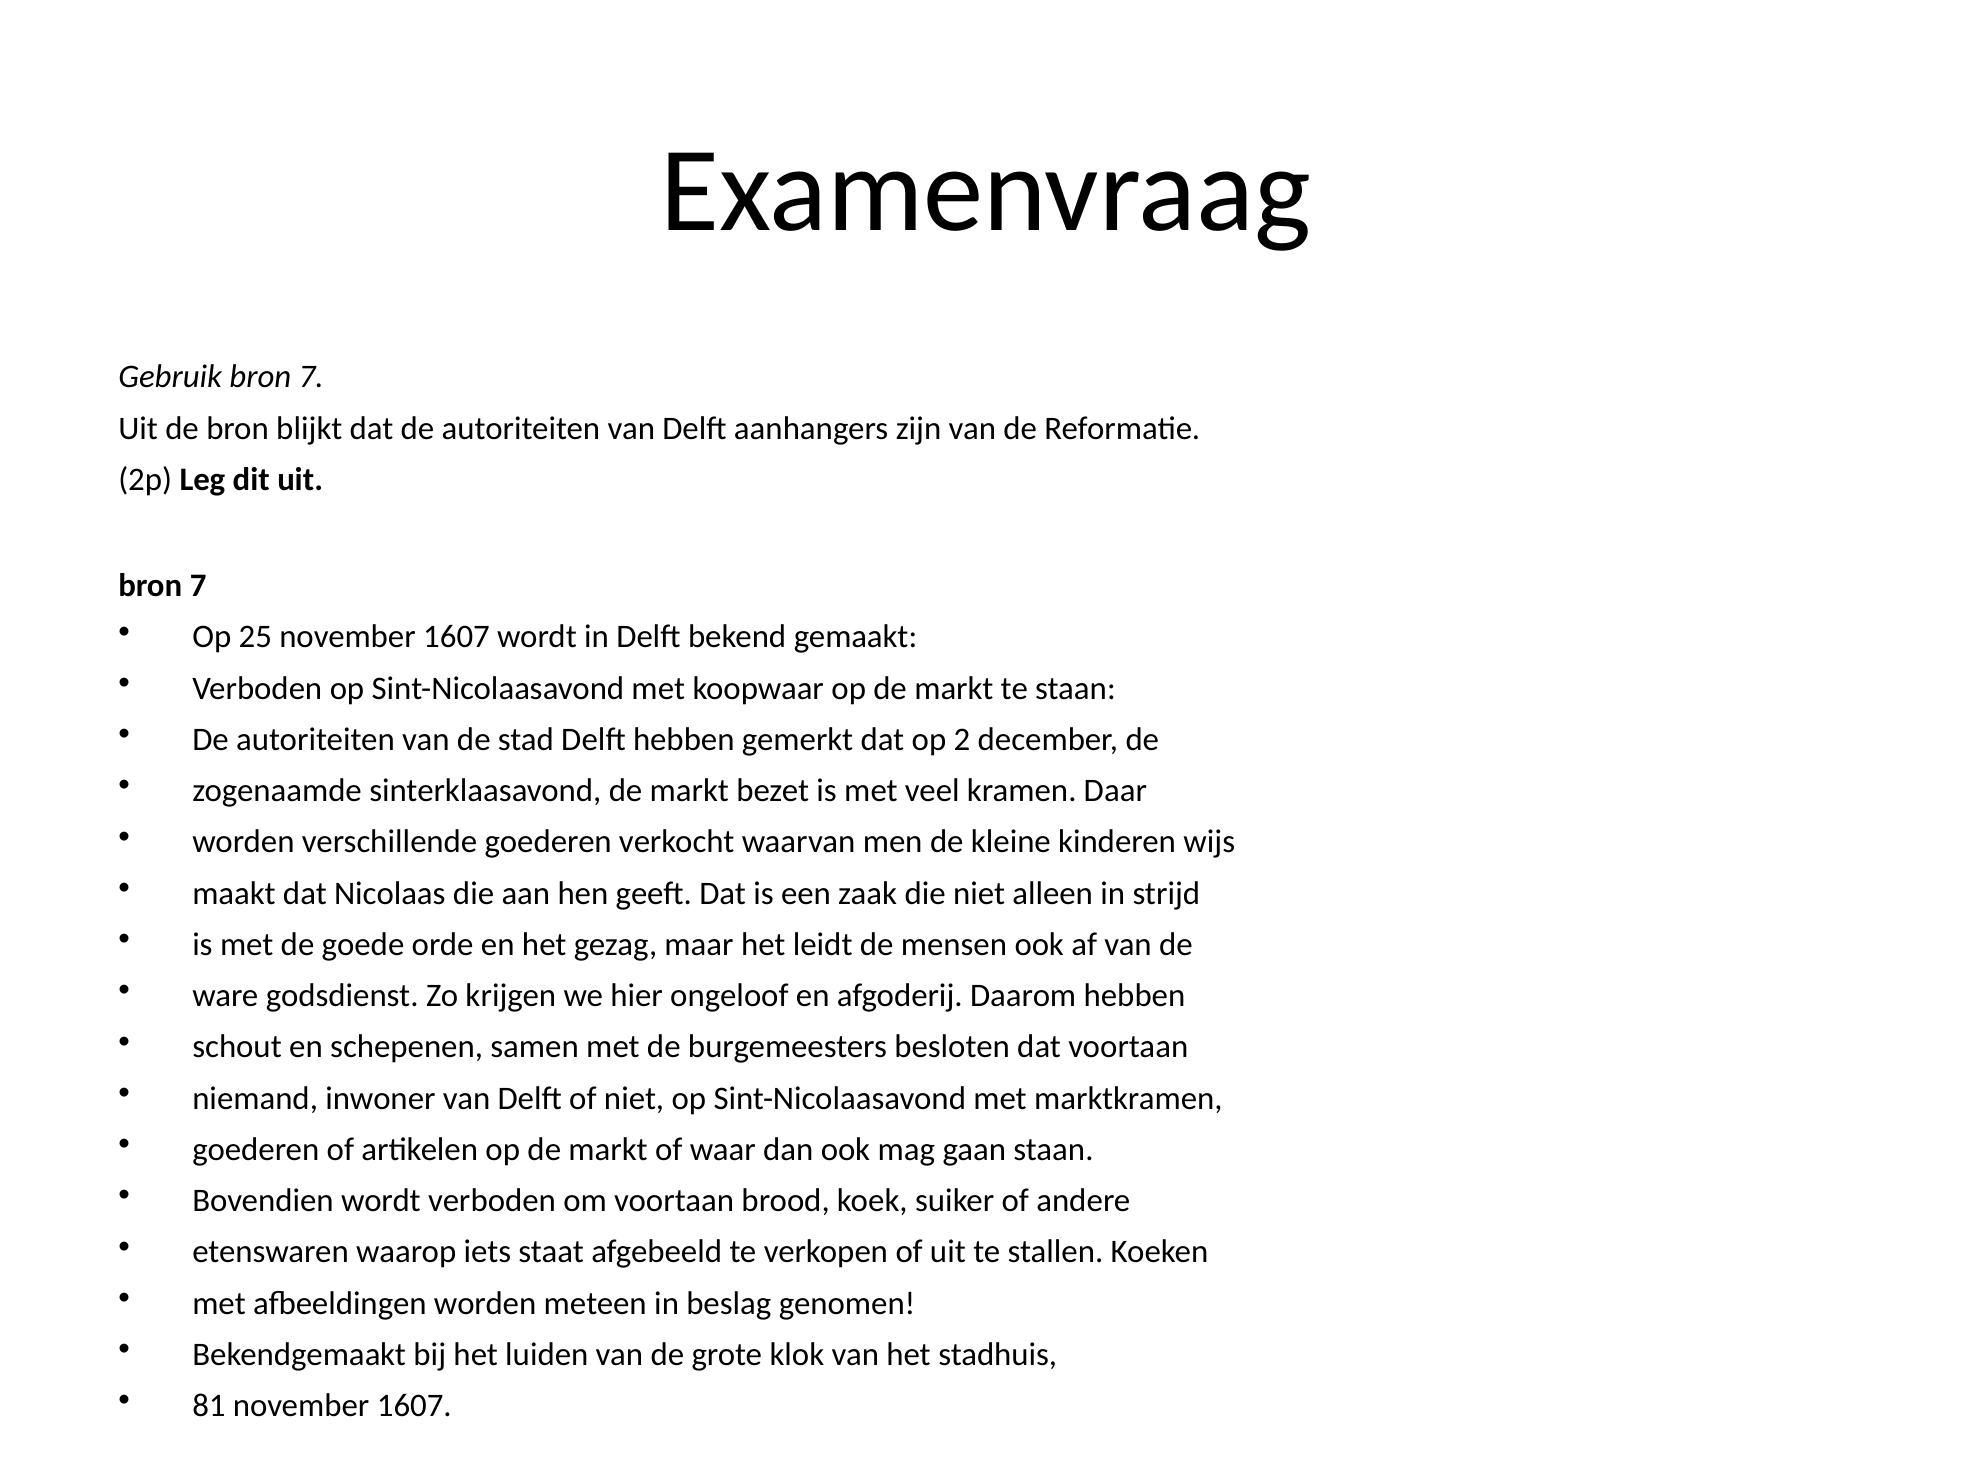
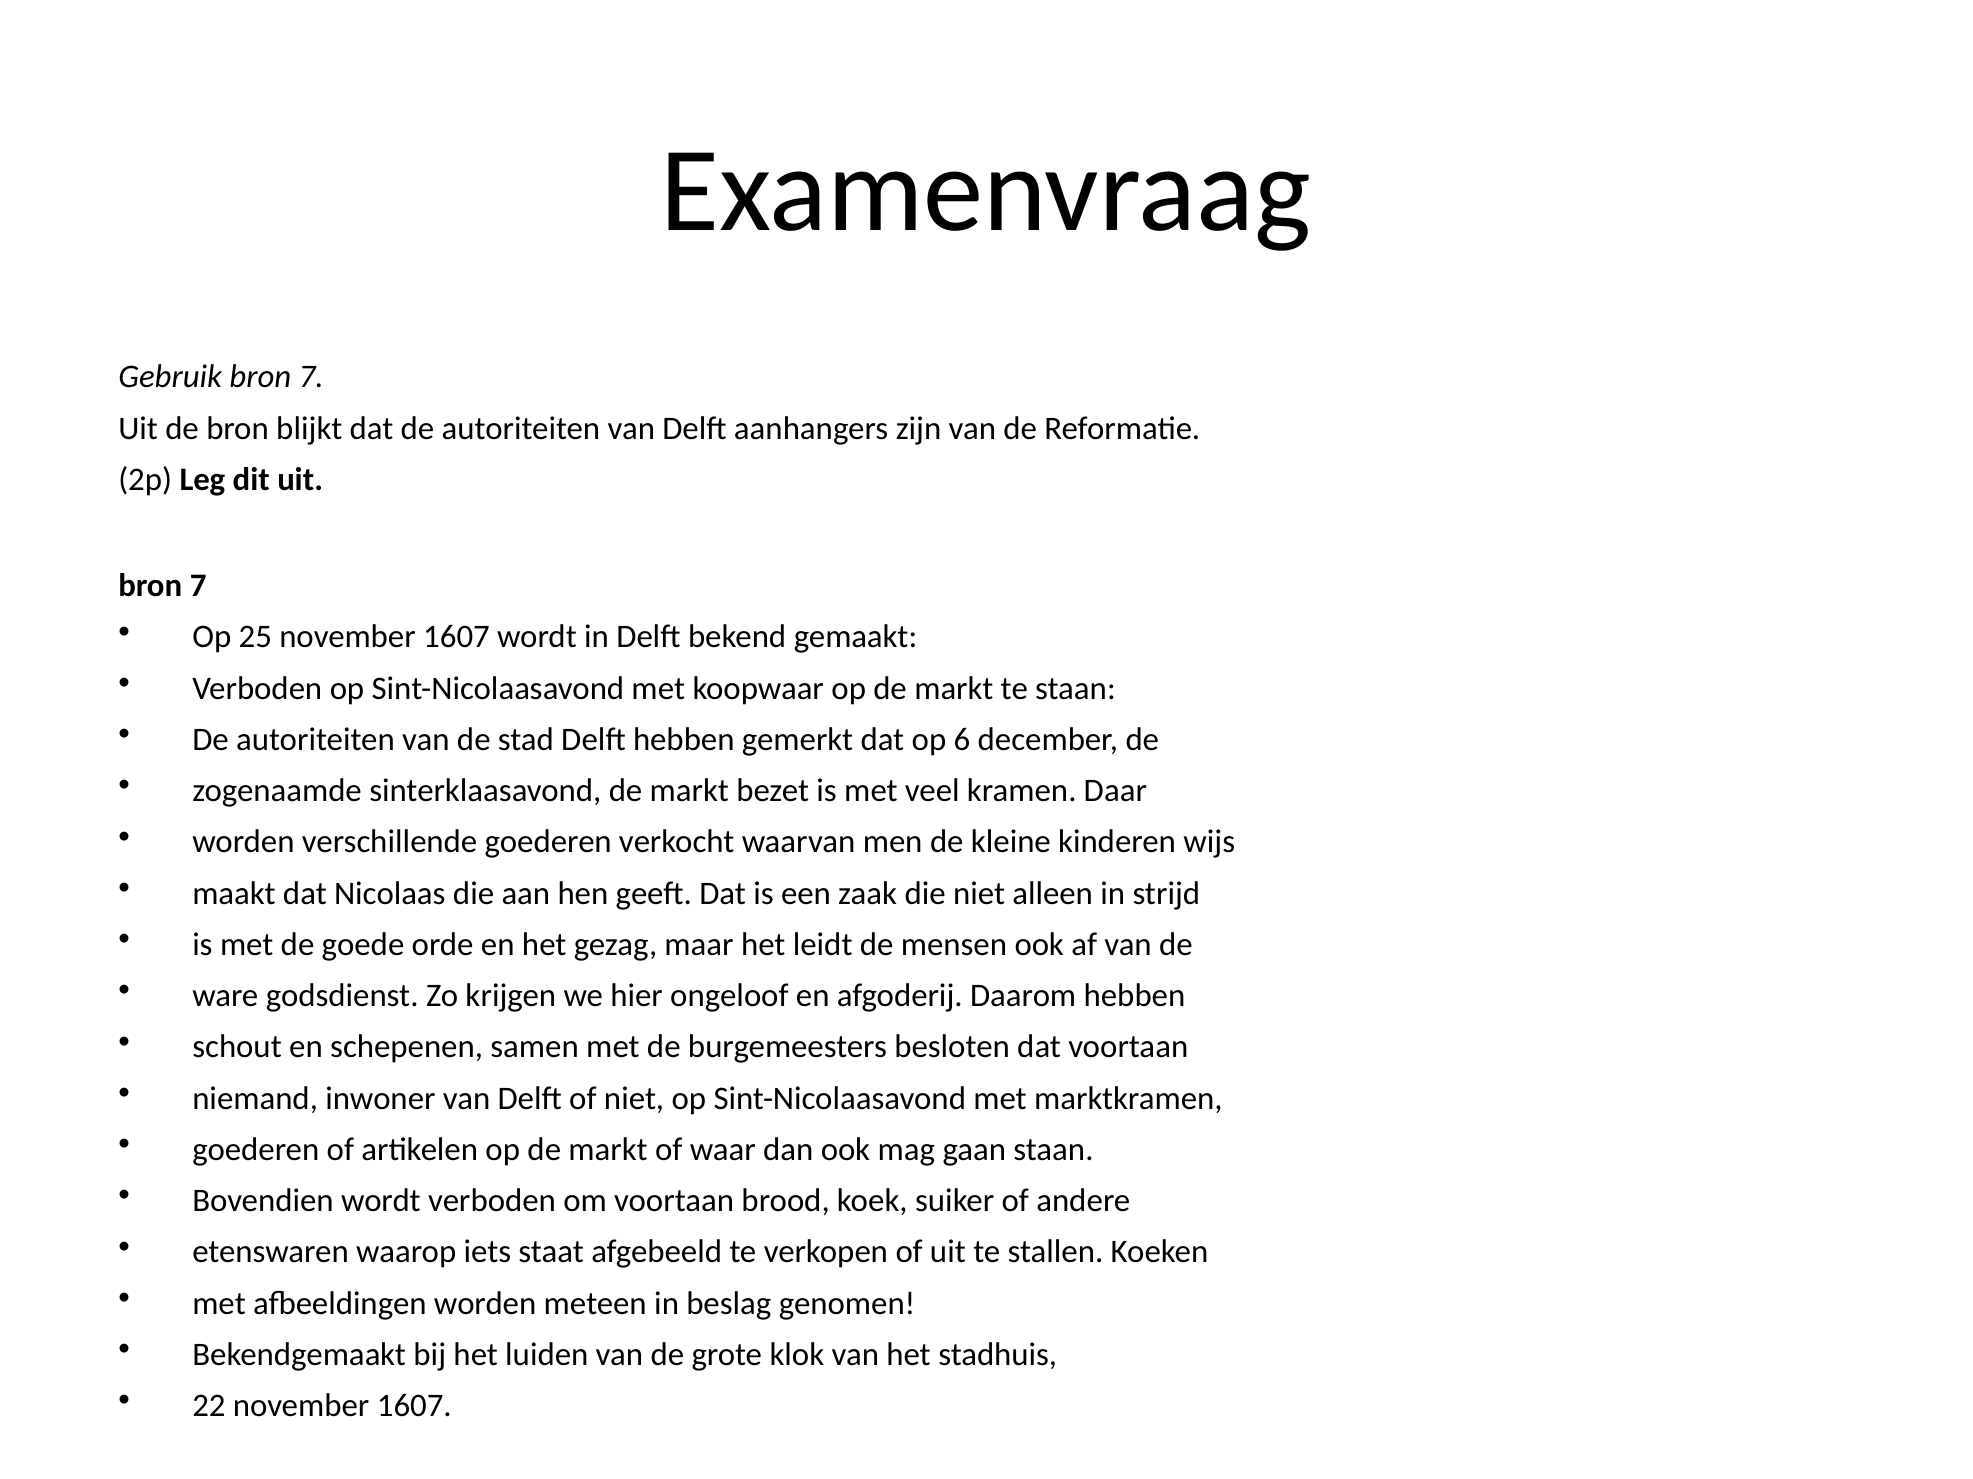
2: 2 -> 6
81: 81 -> 22
